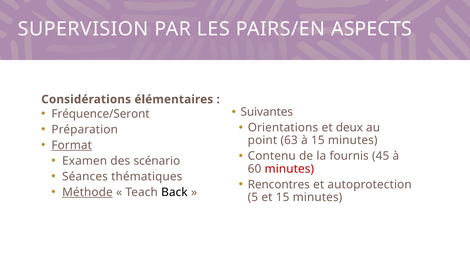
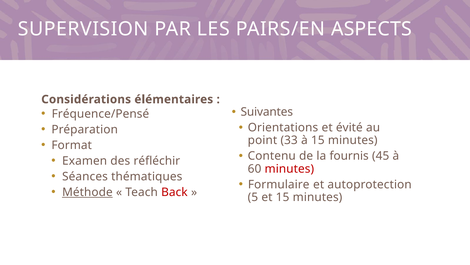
Fréquence/Seront: Fréquence/Seront -> Fréquence/Pensé
deux: deux -> évité
63: 63 -> 33
Format underline: present -> none
scénario: scénario -> réfléchir
Rencontres: Rencontres -> Formulaire
Back colour: black -> red
